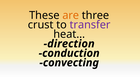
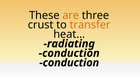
transfer colour: purple -> orange
direction: direction -> radiating
convecting at (69, 63): convecting -> conduction
